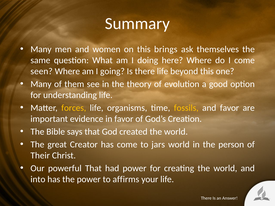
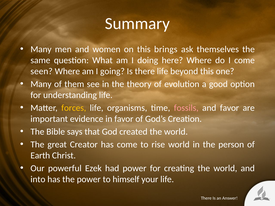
fossils colour: yellow -> pink
jars: jars -> rise
Their: Their -> Earth
powerful That: That -> Ezek
affirms: affirms -> himself
